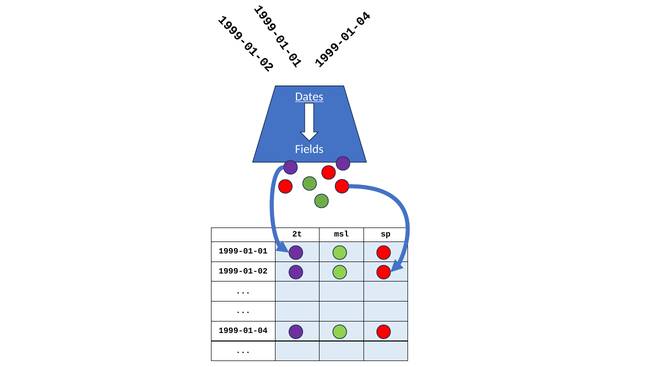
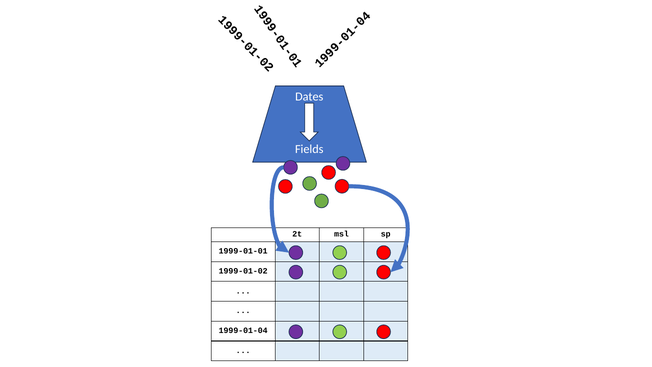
Dates underline: present -> none
